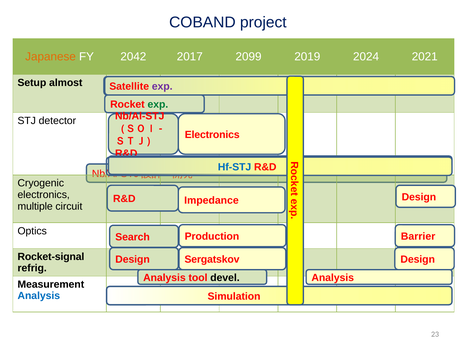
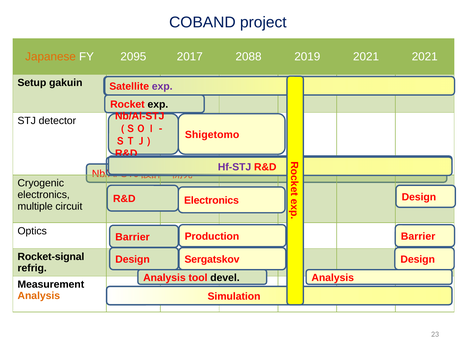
2042: 2042 -> 2095
2099: 2099 -> 2088
2019 2024: 2024 -> 2021
almost: almost -> gakuin
exp at (158, 105) colour: green -> black
Electronics at (212, 135): Electronics -> Shigetomo
Hf-STJ colour: blue -> purple
R&D Impedance: Impedance -> Electronics
Search at (133, 237): Search -> Barrier
Analysis at (39, 296) colour: blue -> orange
